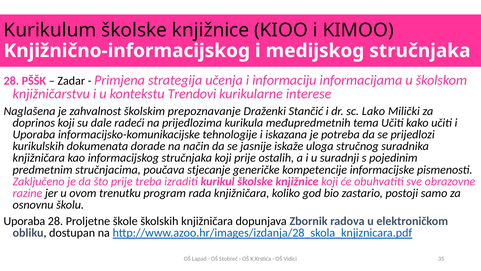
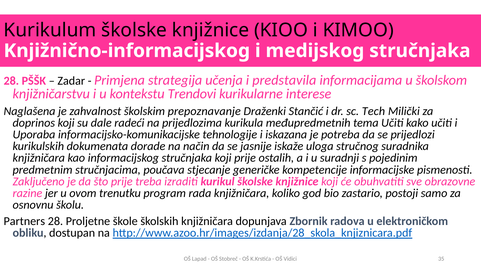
informaciju: informaciju -> predstavila
Lako: Lako -> Tech
Uporaba at (24, 221): Uporaba -> Partners
